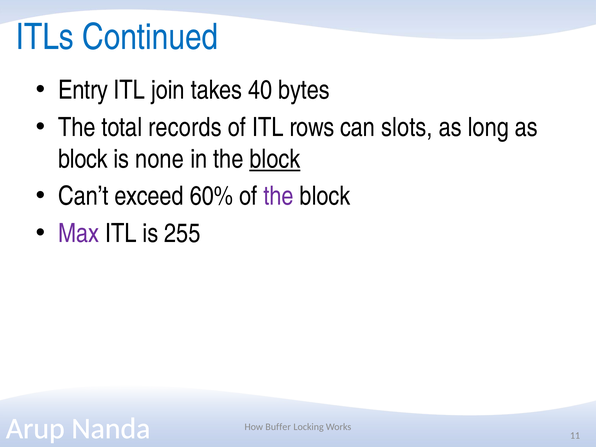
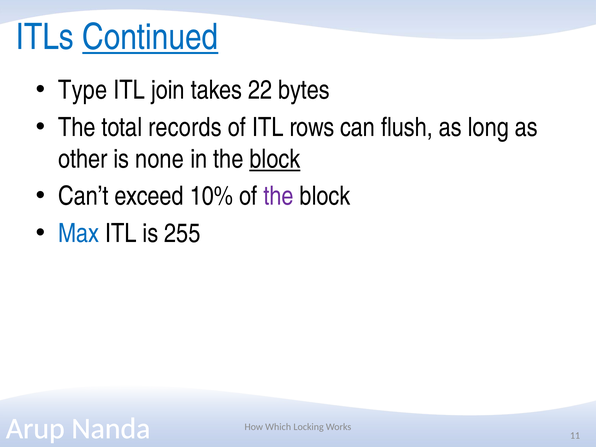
Continued underline: none -> present
Entry: Entry -> Type
40: 40 -> 22
slots: slots -> flush
block at (83, 159): block -> other
60%: 60% -> 10%
Max colour: purple -> blue
Buffer: Buffer -> Which
